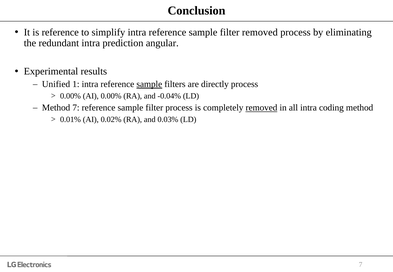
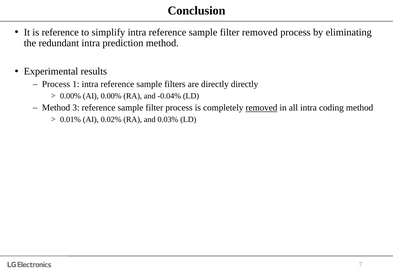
prediction angular: angular -> method
Unified at (56, 84): Unified -> Process
sample at (149, 84) underline: present -> none
directly process: process -> directly
Method 7: 7 -> 3
